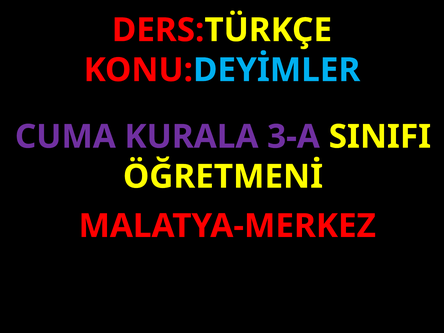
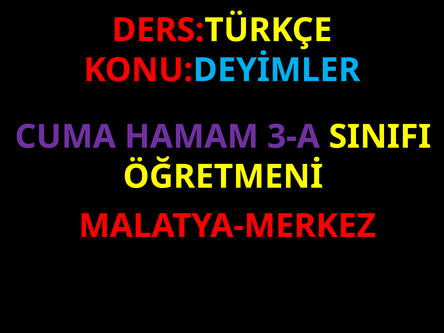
KURALA: KURALA -> HAMAM
